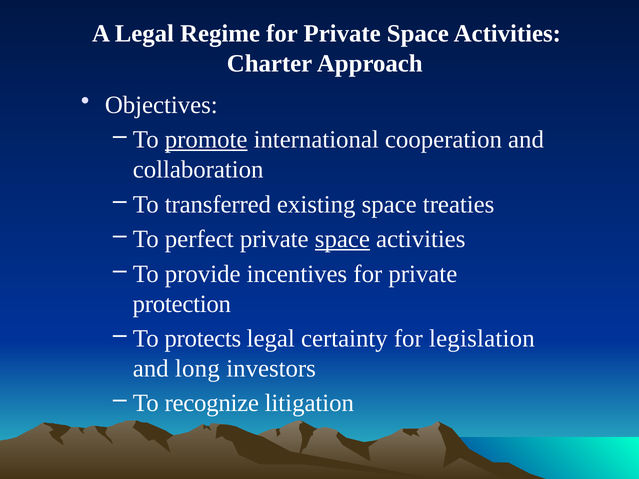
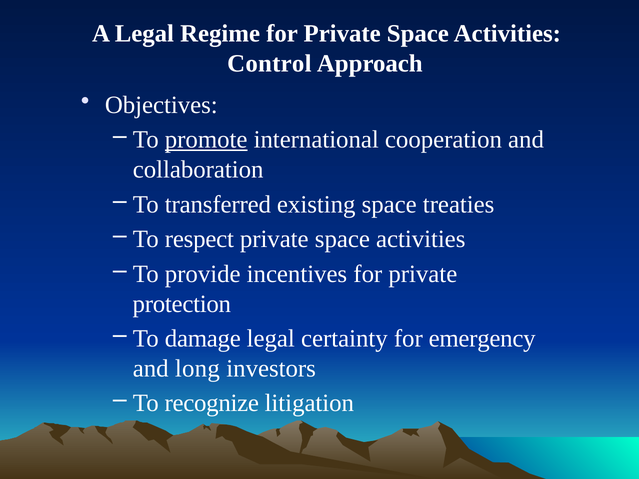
Charter: Charter -> Control
perfect: perfect -> respect
space at (342, 239) underline: present -> none
protects: protects -> damage
legislation: legislation -> emergency
